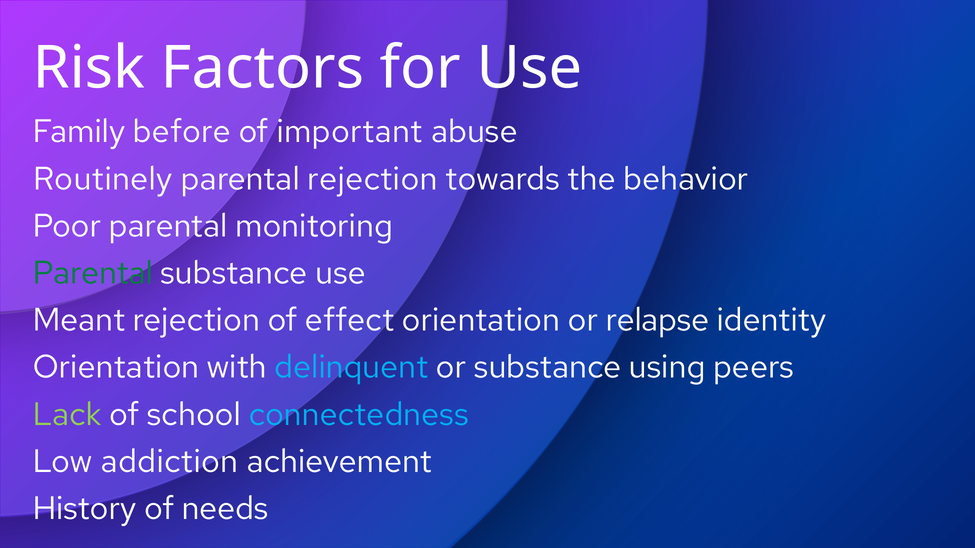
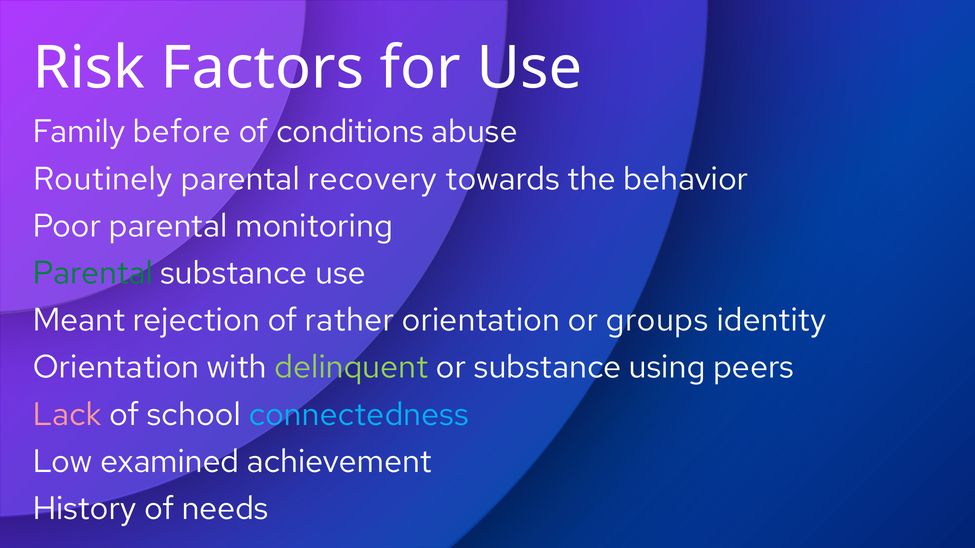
important: important -> conditions
parental rejection: rejection -> recovery
effect: effect -> rather
relapse: relapse -> groups
delinquent colour: light blue -> light green
Lack colour: light green -> pink
addiction: addiction -> examined
